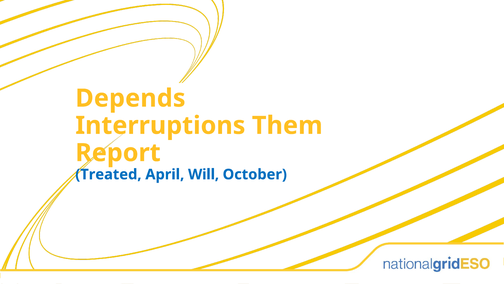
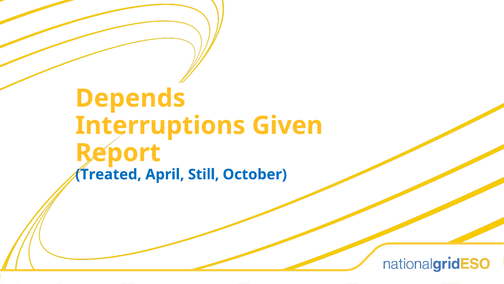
Them: Them -> Given
Will: Will -> Still
